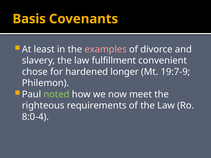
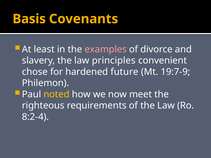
fulfillment: fulfillment -> principles
longer: longer -> future
noted colour: light green -> yellow
8:0-4: 8:0-4 -> 8:2-4
